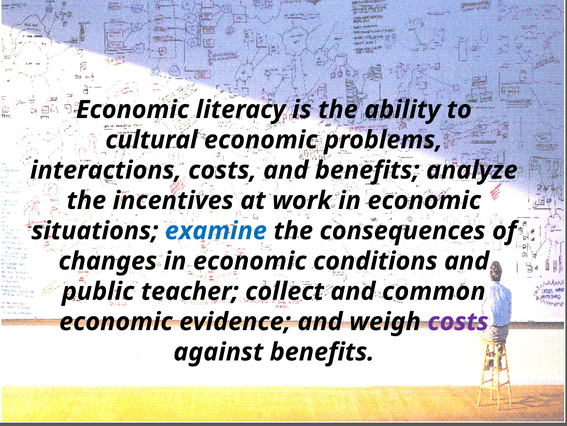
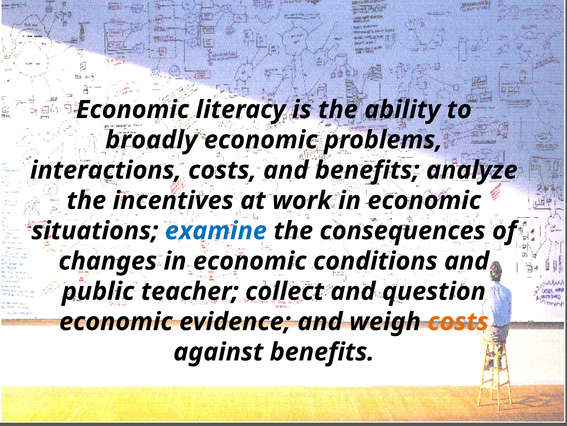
cultural: cultural -> broadly
common: common -> question
costs at (458, 321) colour: purple -> orange
